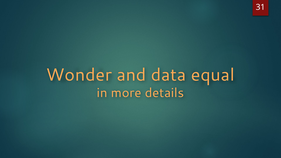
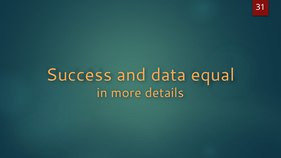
Wonder: Wonder -> Success
